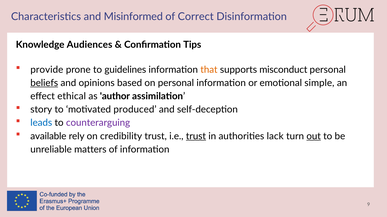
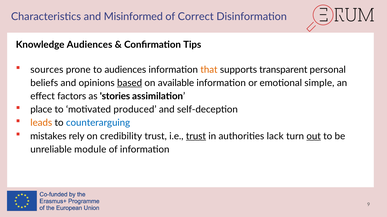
provide: provide -> sources
to guidelines: guidelines -> audiences
misconduct: misconduct -> transparent
beliefs underline: present -> none
based underline: none -> present
on personal: personal -> available
ethical: ethical -> factors
author: author -> stories
story: story -> place
leads colour: blue -> orange
counterarguing colour: purple -> blue
available: available -> mistakes
matters: matters -> module
